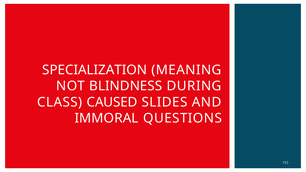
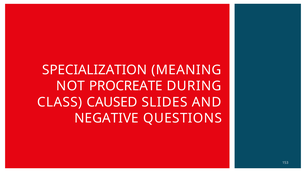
BLINDNESS: BLINDNESS -> PROCREATE
IMMORAL: IMMORAL -> NEGATIVE
